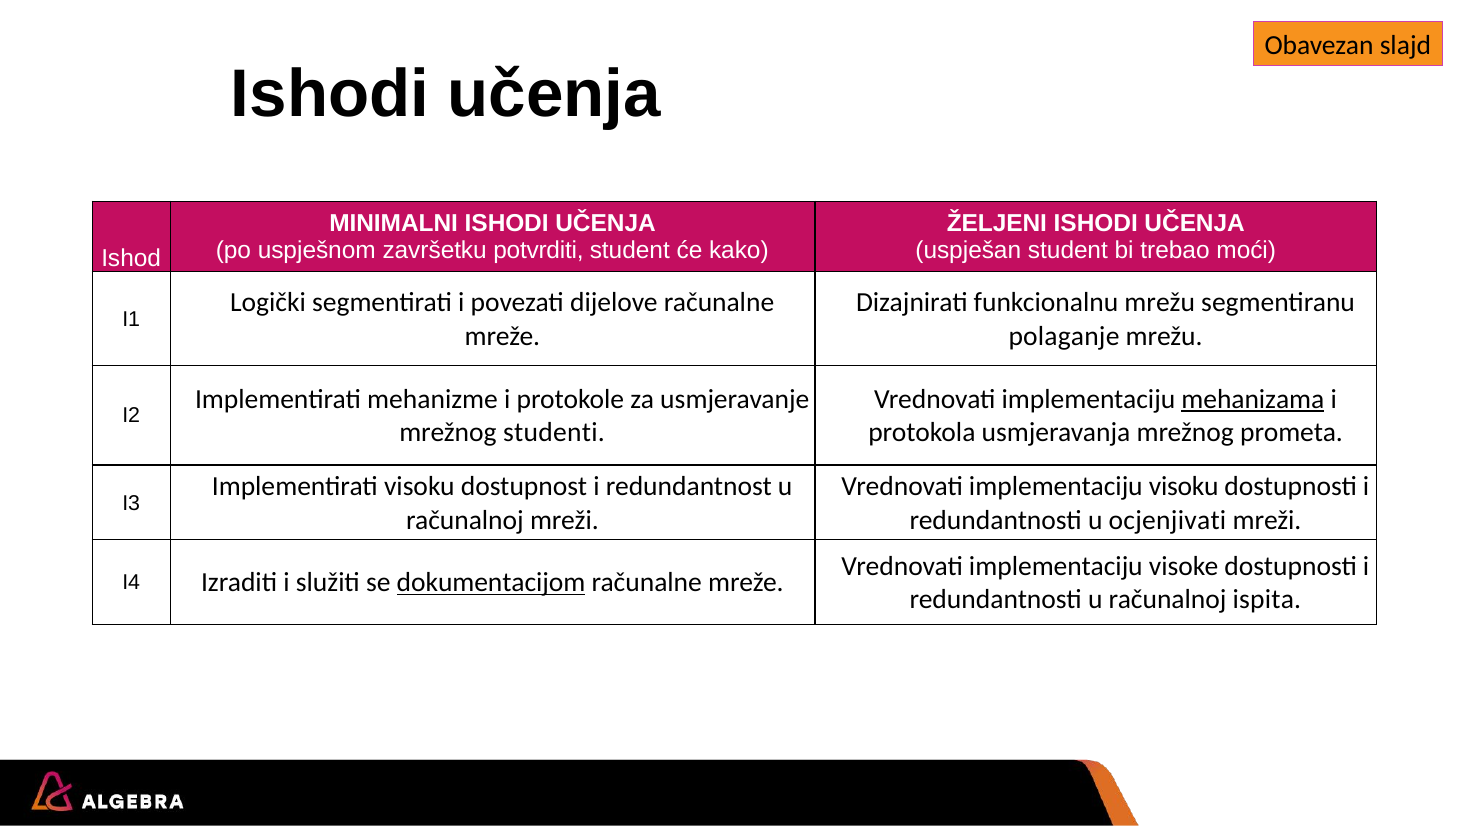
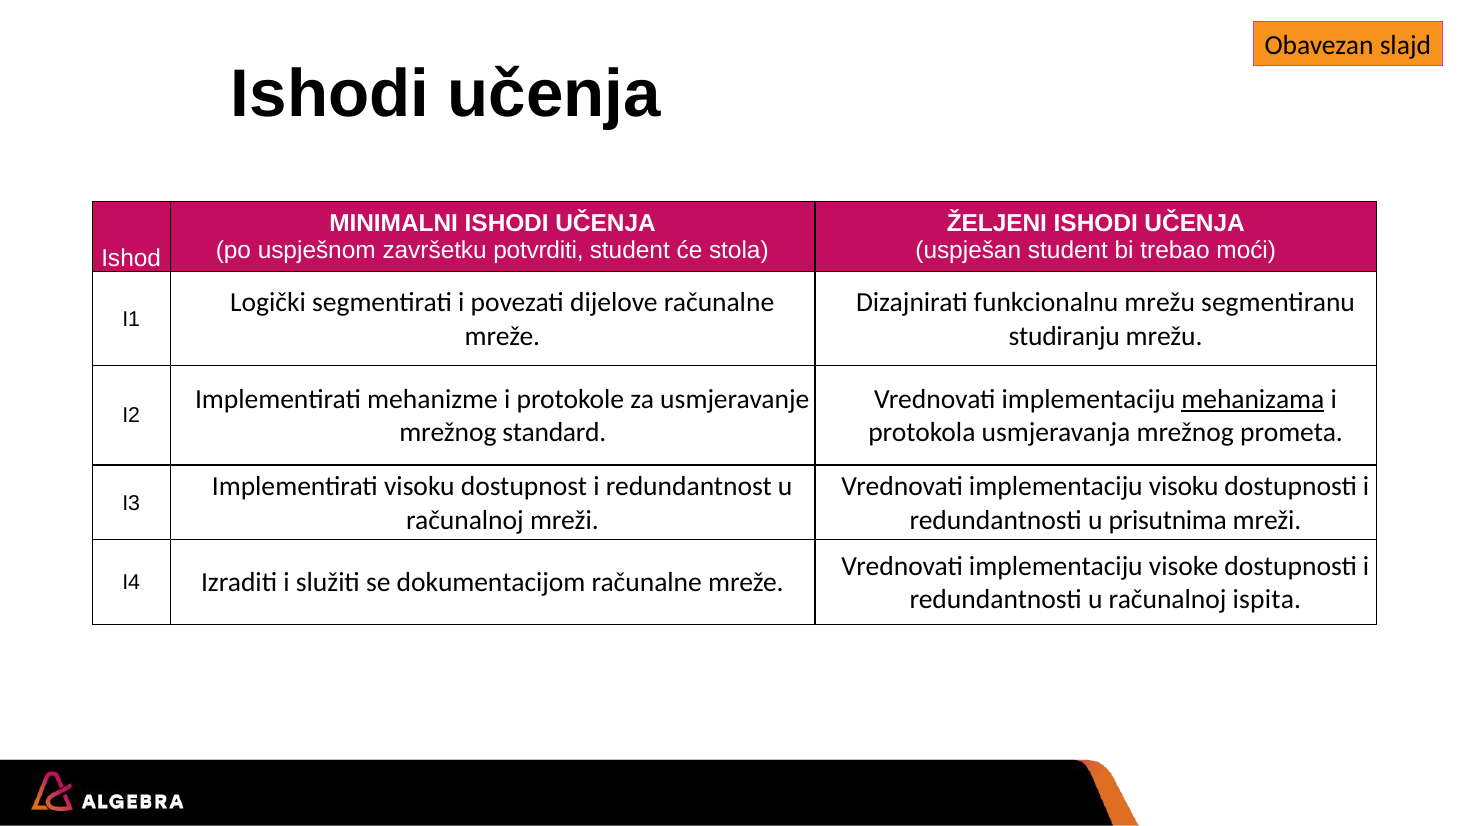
kako: kako -> stola
polaganje: polaganje -> studiranju
studenti: studenti -> standard
ocjenjivati: ocjenjivati -> prisutnima
dokumentacijom underline: present -> none
